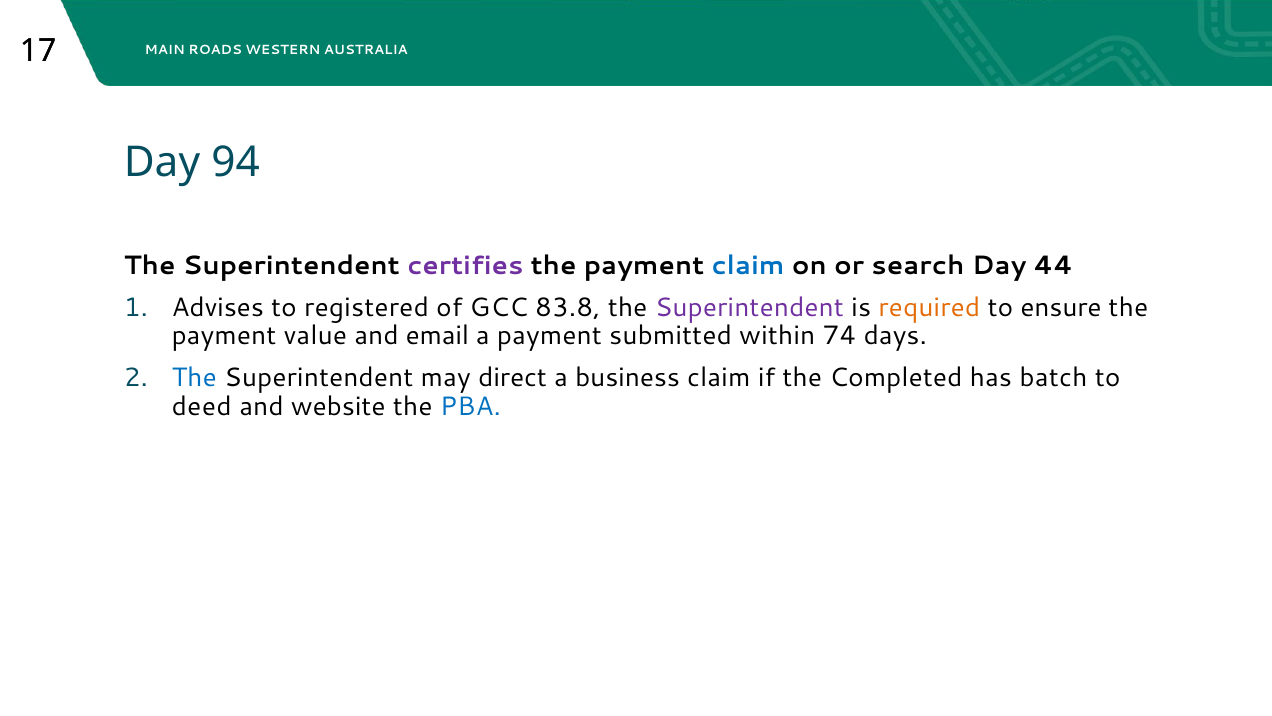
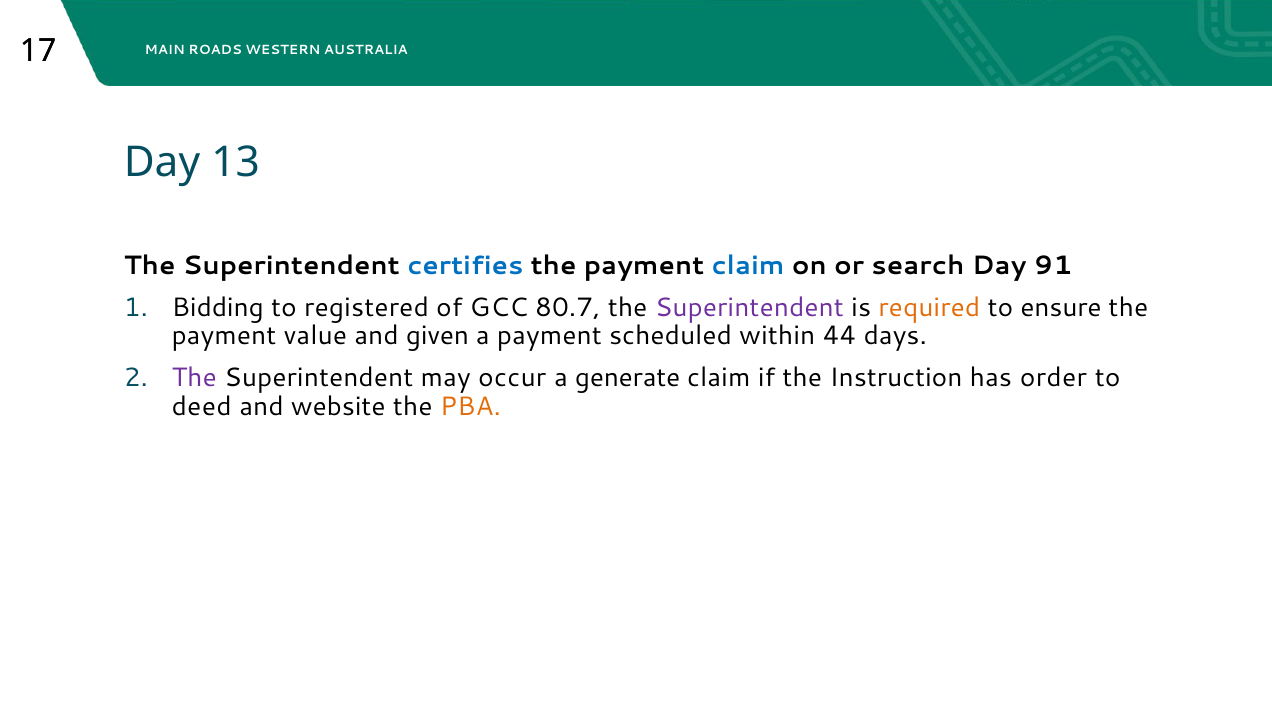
94: 94 -> 13
certifies colour: purple -> blue
44: 44 -> 91
Advises: Advises -> Bidding
83.8: 83.8 -> 80.7
email: email -> given
submitted: submitted -> scheduled
74: 74 -> 44
The at (194, 378) colour: blue -> purple
direct: direct -> occur
business: business -> generate
Completed: Completed -> Instruction
batch: batch -> order
PBA colour: blue -> orange
